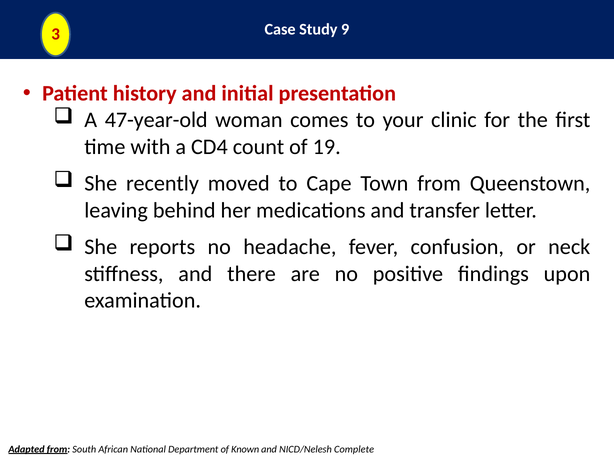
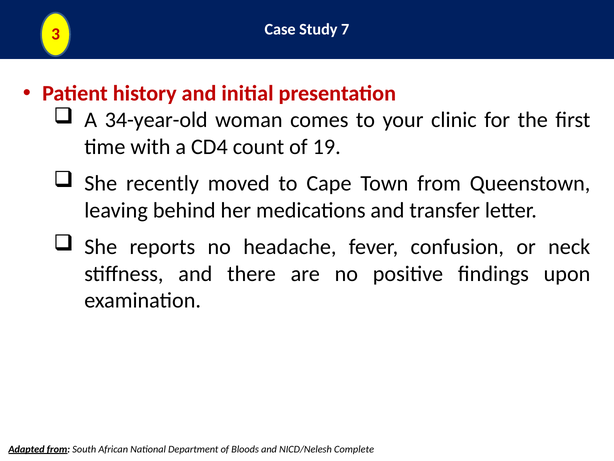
9: 9 -> 7
47-year-old: 47-year-old -> 34-year-old
Known: Known -> Bloods
